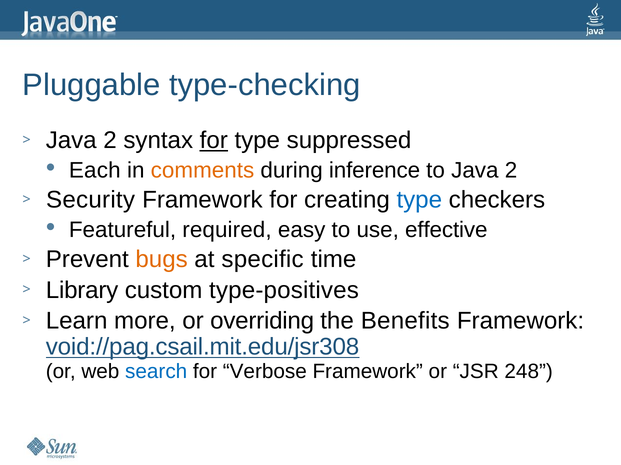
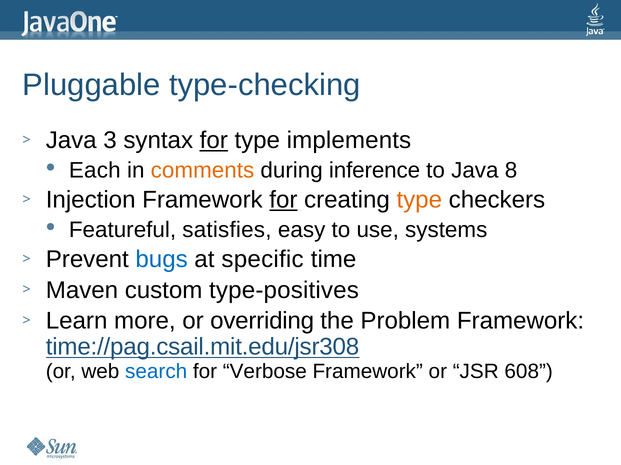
2 at (110, 140): 2 -> 3
suppressed: suppressed -> implements
to Java 2: 2 -> 8
Security: Security -> Injection
for at (283, 200) underline: none -> present
type at (419, 200) colour: blue -> orange
required: required -> satisfies
effective: effective -> systems
bugs colour: orange -> blue
Library: Library -> Maven
Benefits: Benefits -> Problem
void://pag.csail.mit.edu/jsr308: void://pag.csail.mit.edu/jsr308 -> time://pag.csail.mit.edu/jsr308
248: 248 -> 608
